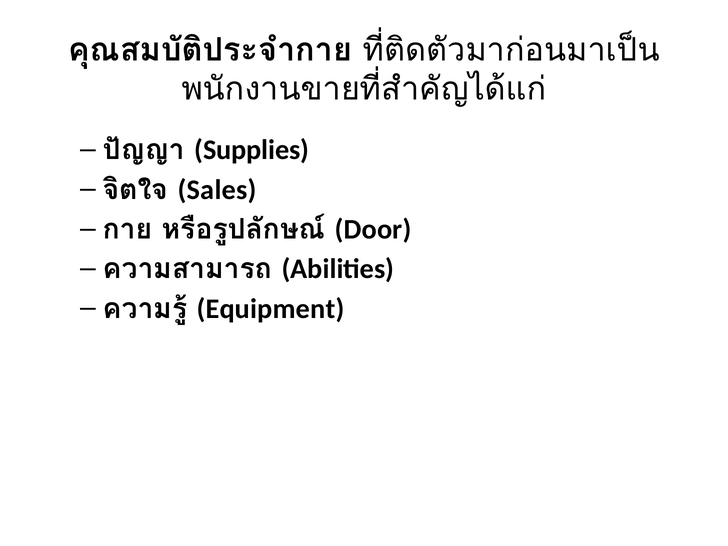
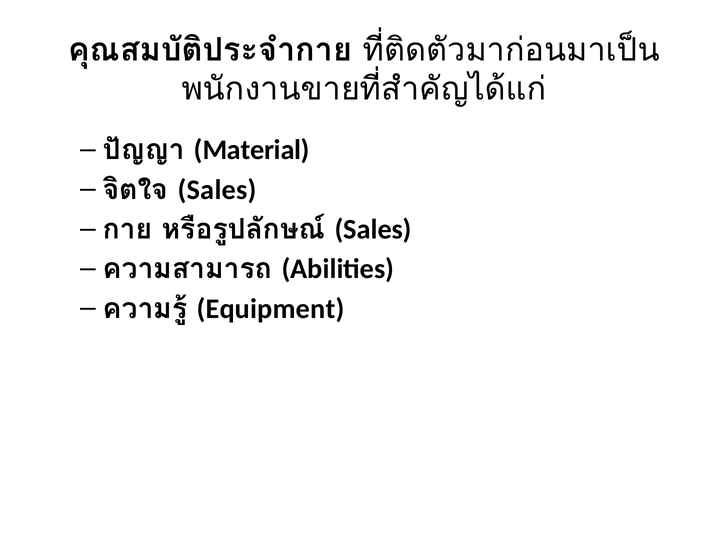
Supplies: Supplies -> Material
Door at (373, 229): Door -> Sales
